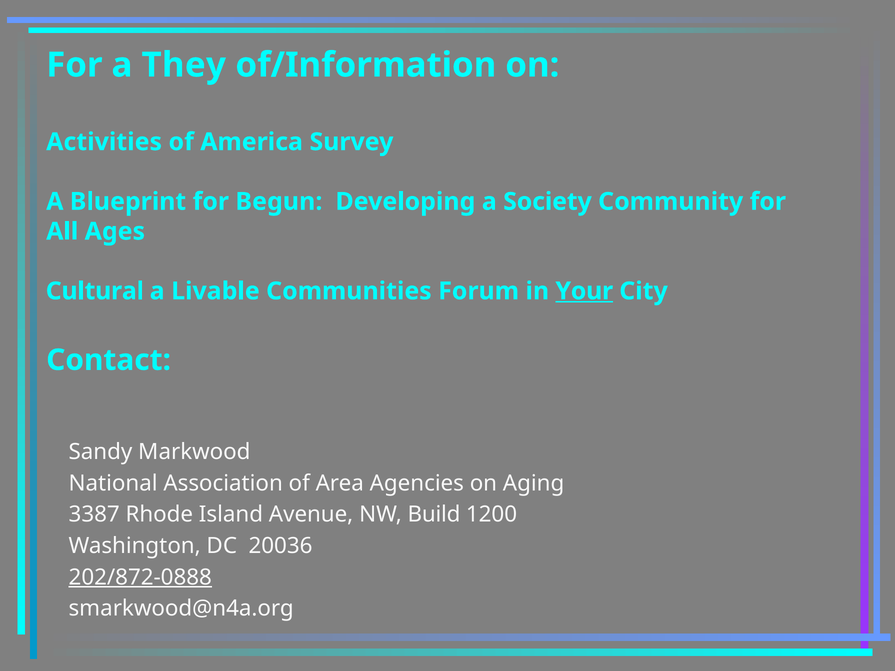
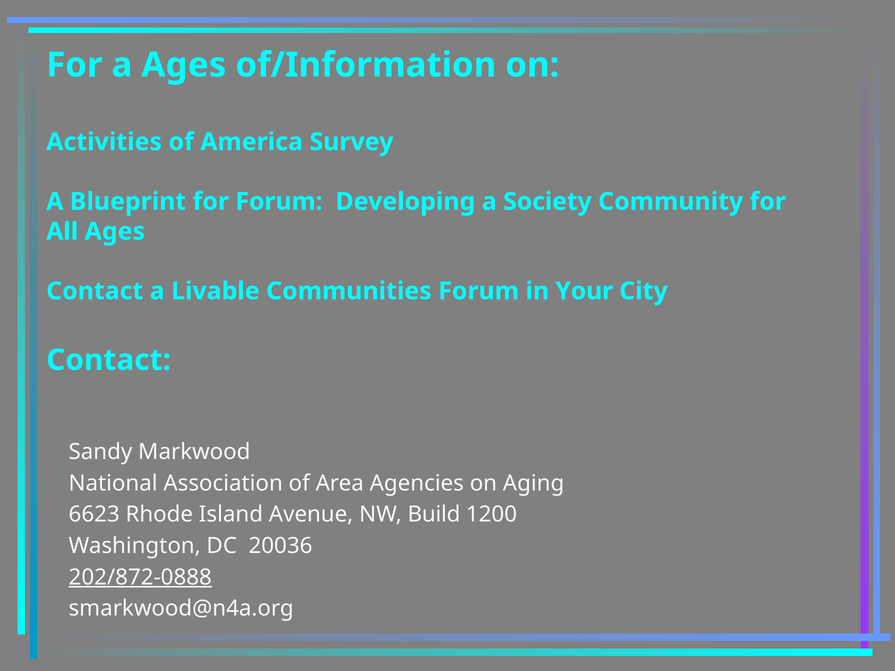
a They: They -> Ages
for Begun: Begun -> Forum
Cultural at (95, 291): Cultural -> Contact
Your underline: present -> none
3387: 3387 -> 6623
